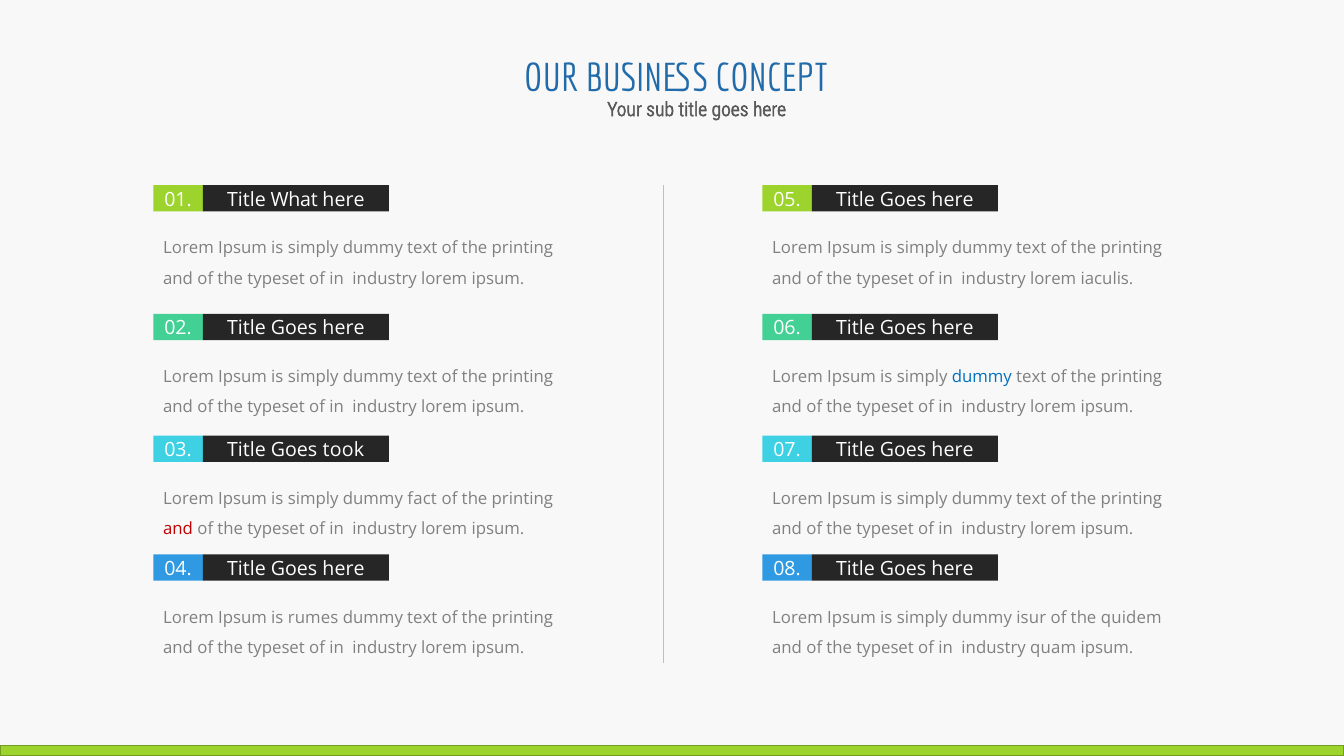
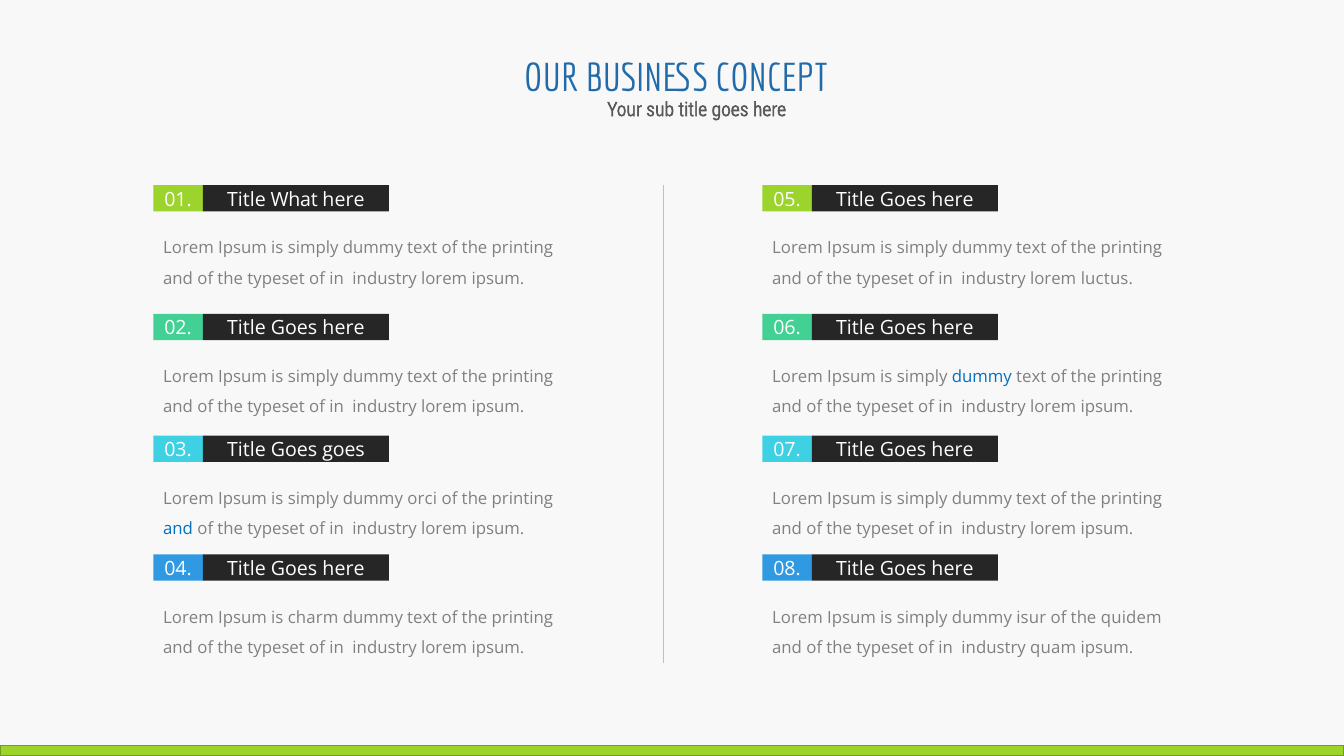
iaculis: iaculis -> luctus
Goes took: took -> goes
fact: fact -> orci
and at (178, 529) colour: red -> blue
rumes: rumes -> charm
